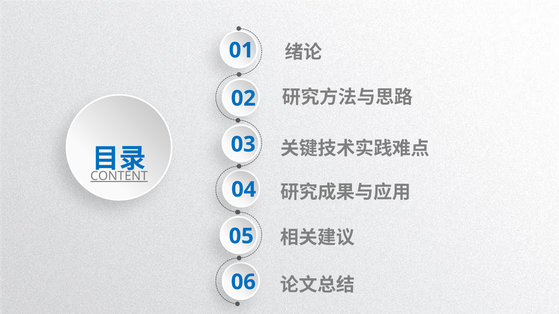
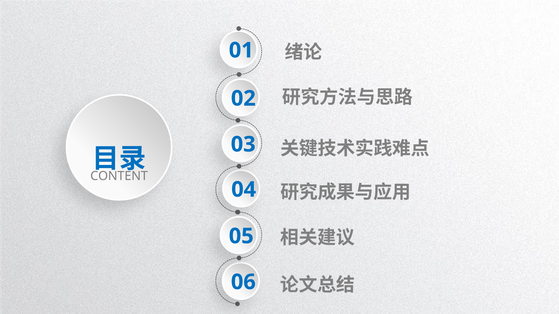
CONTENT underline: present -> none
